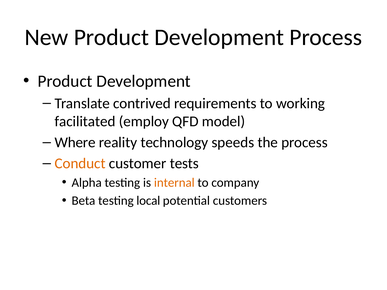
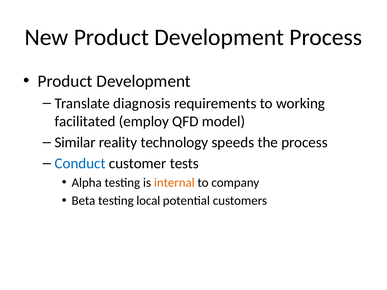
contrived: contrived -> diagnosis
Where: Where -> Similar
Conduct colour: orange -> blue
